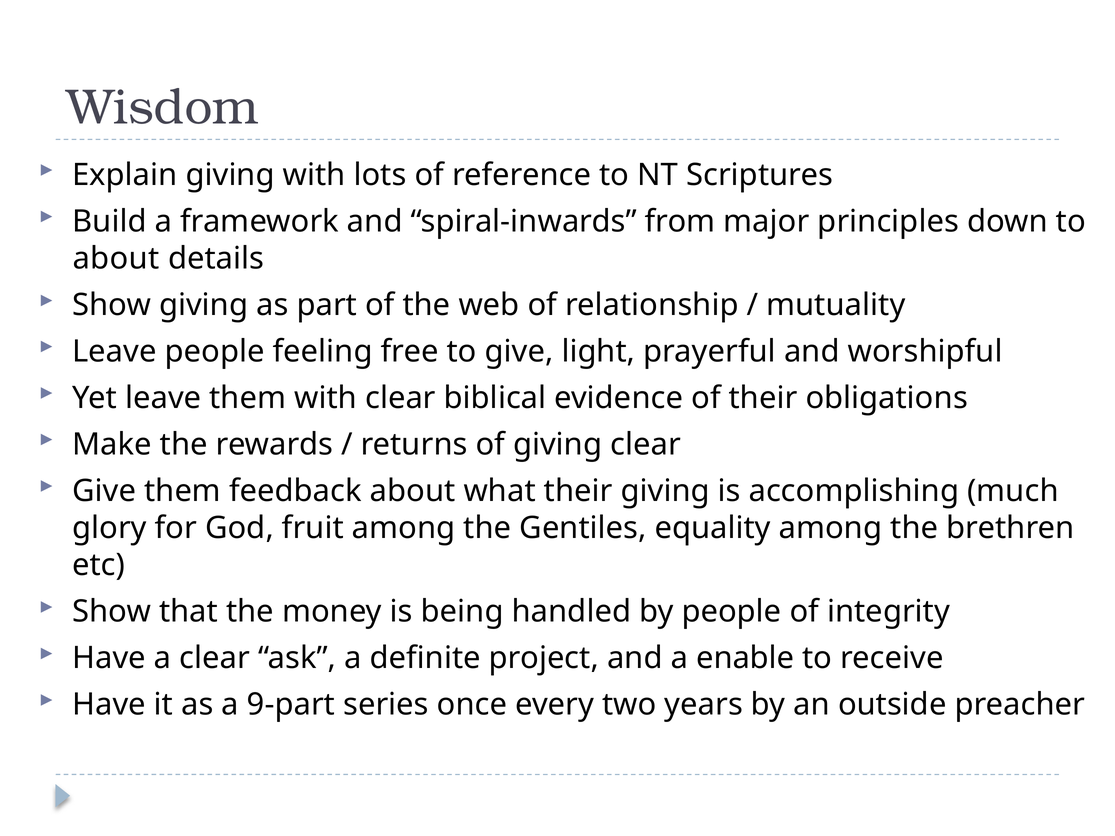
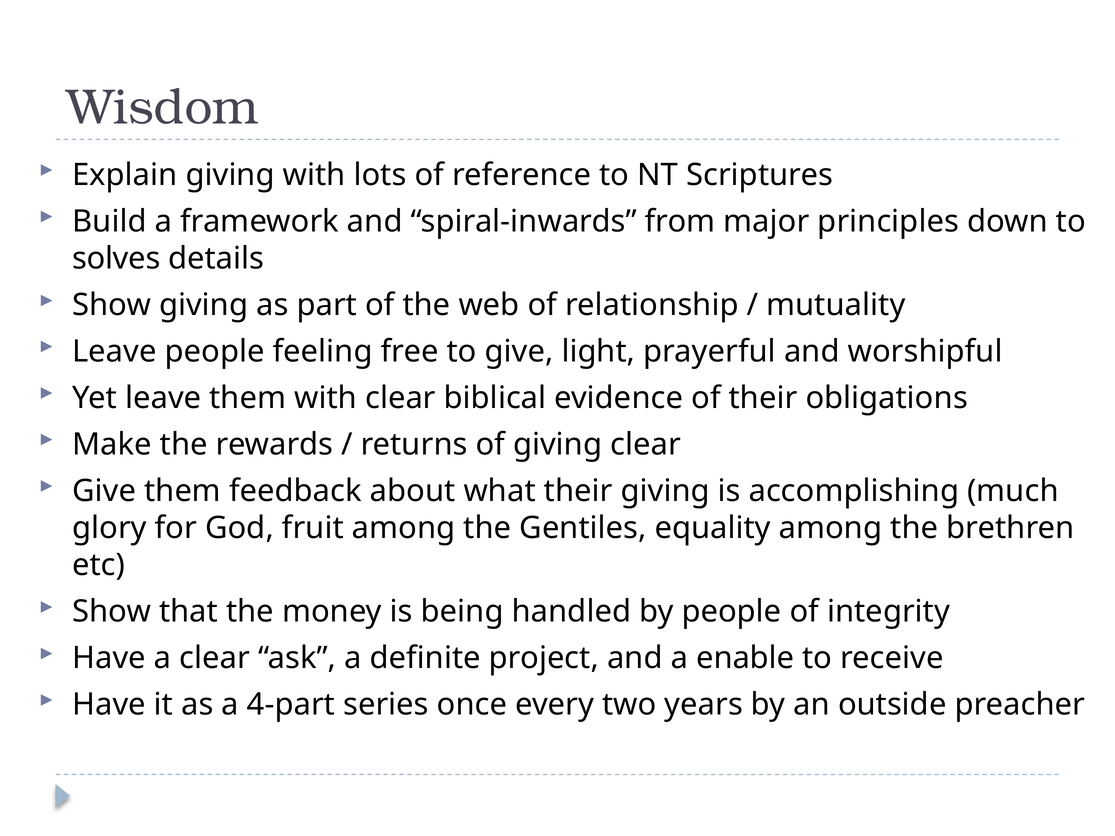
about at (116, 259): about -> solves
9-part: 9-part -> 4-part
